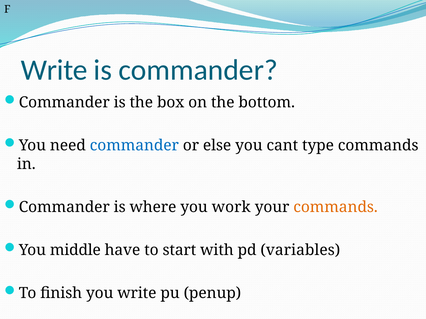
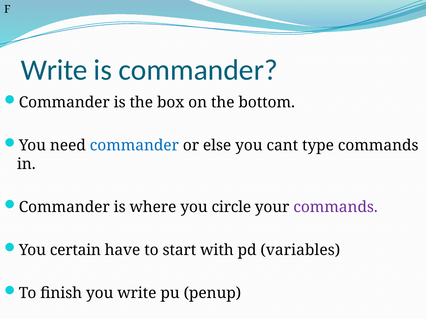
work: work -> circle
commands at (336, 207) colour: orange -> purple
middle: middle -> certain
